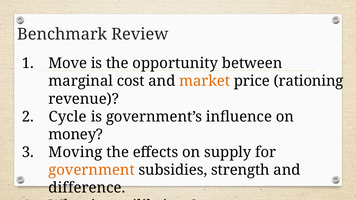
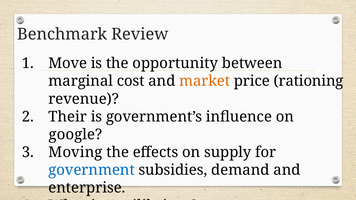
Cycle: Cycle -> Their
money: money -> google
government colour: orange -> blue
strength: strength -> demand
difference: difference -> enterprise
